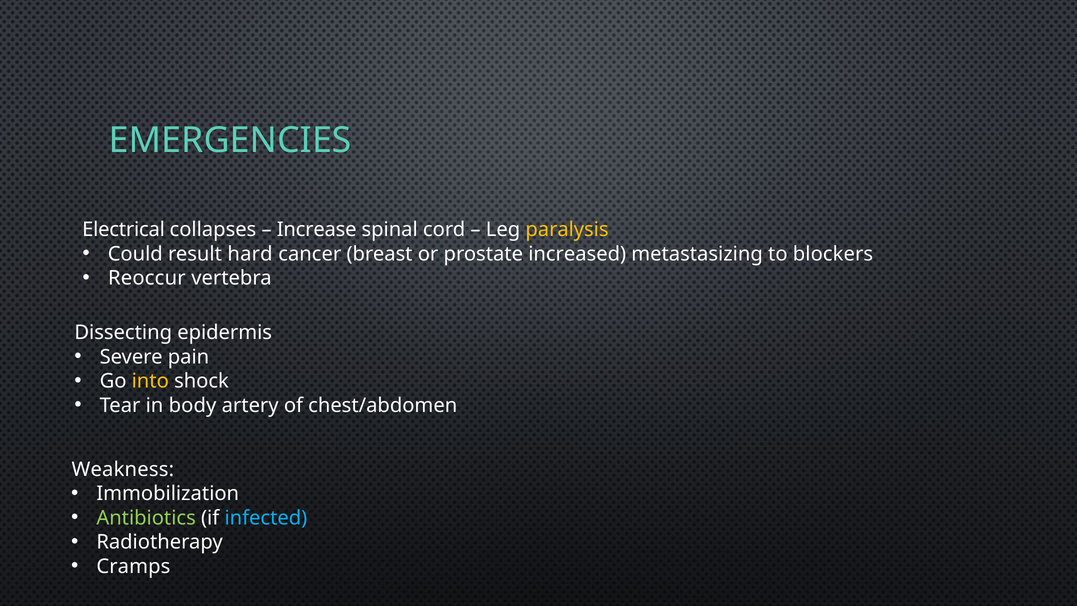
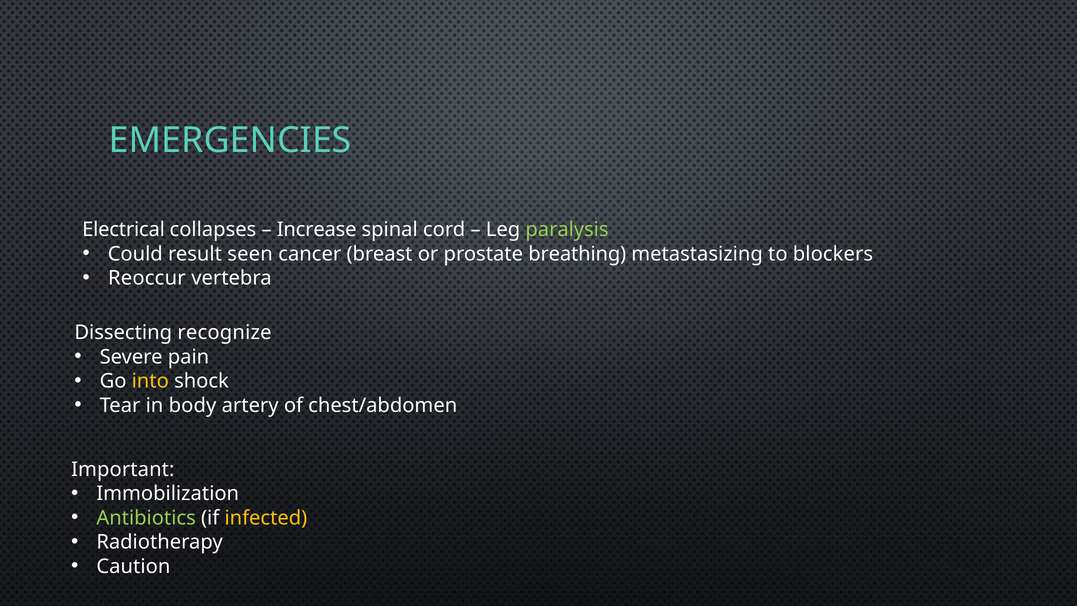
paralysis colour: yellow -> light green
hard: hard -> seen
increased: increased -> breathing
epidermis: epidermis -> recognize
Weakness: Weakness -> Important
infected colour: light blue -> yellow
Cramps: Cramps -> Caution
